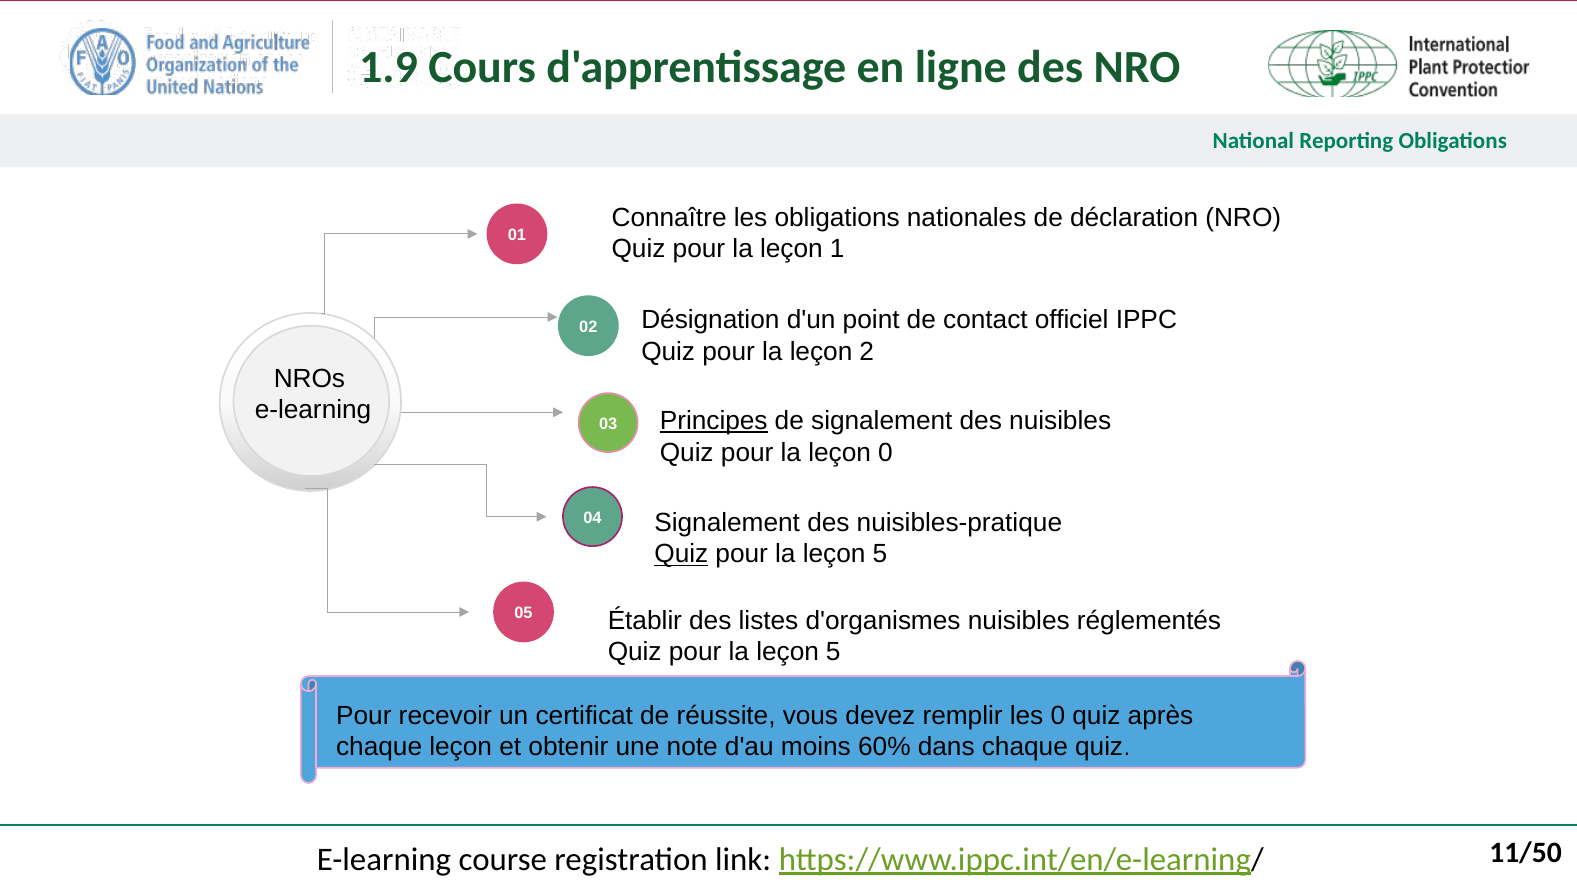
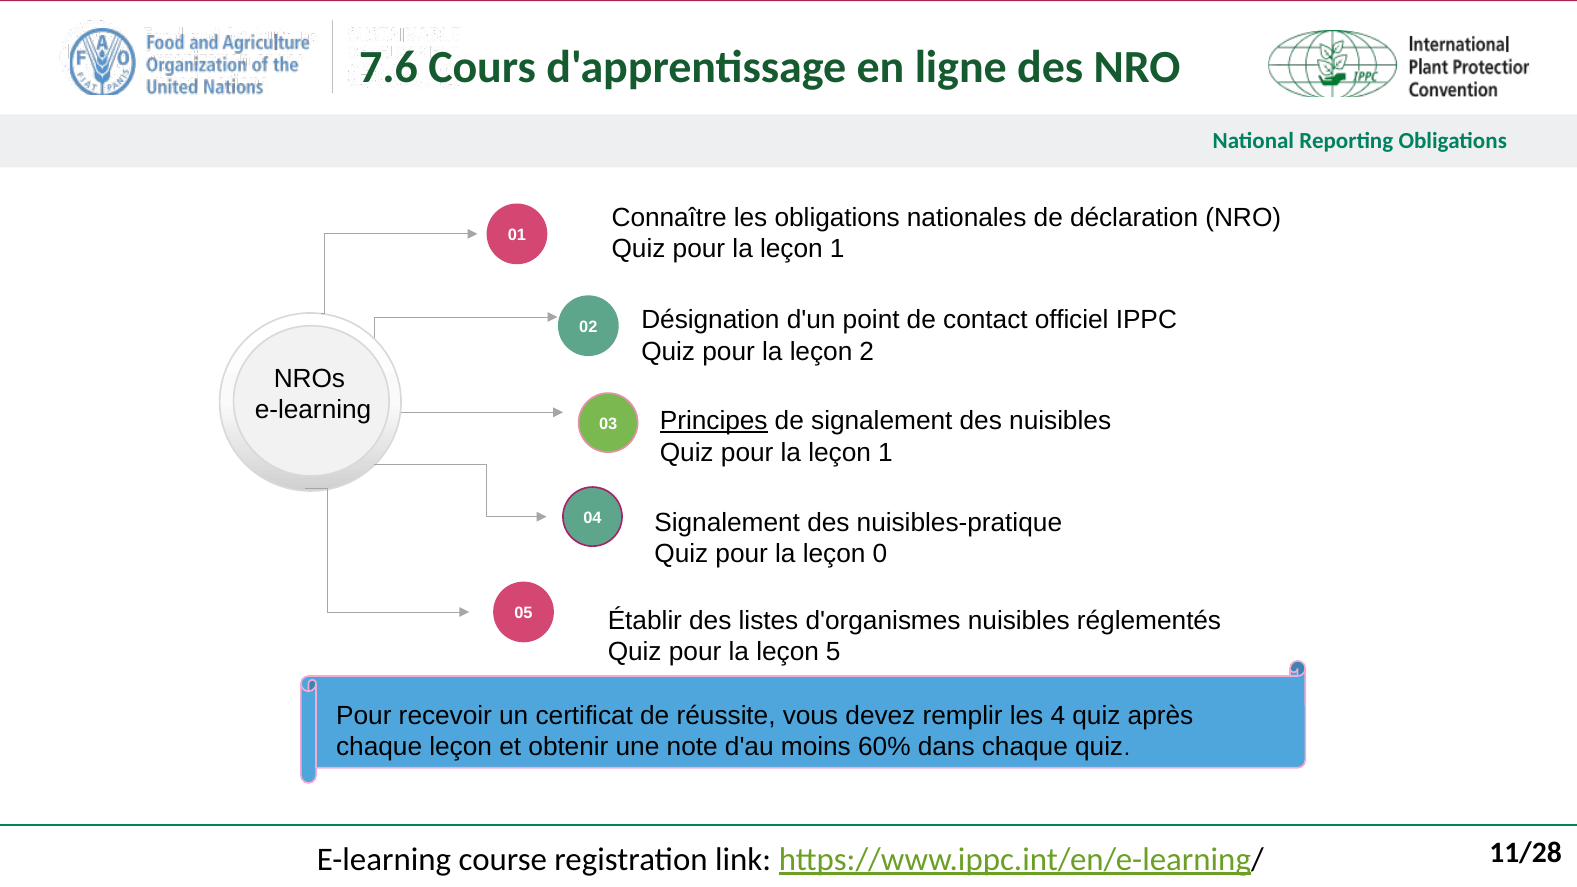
1.9: 1.9 -> 7.6
0 at (885, 452): 0 -> 1
Quiz at (681, 554) underline: present -> none
5 at (880, 554): 5 -> 0
les 0: 0 -> 4
11/50: 11/50 -> 11/28
